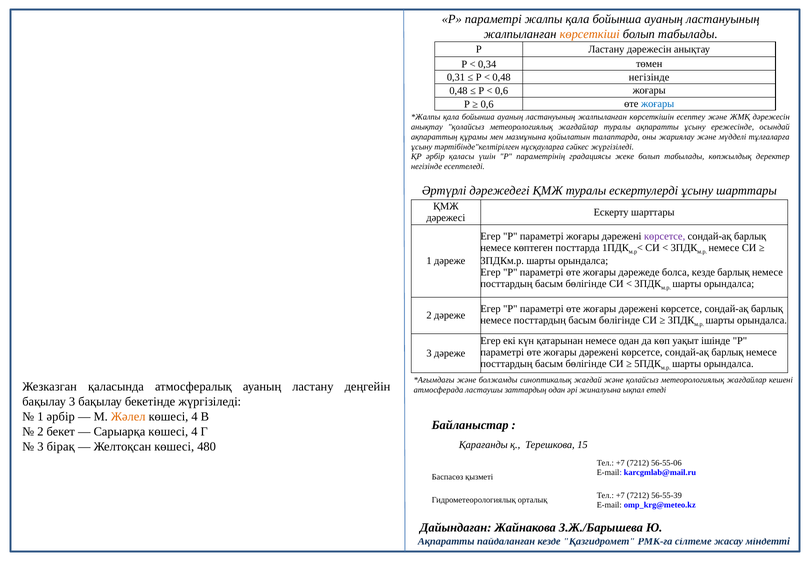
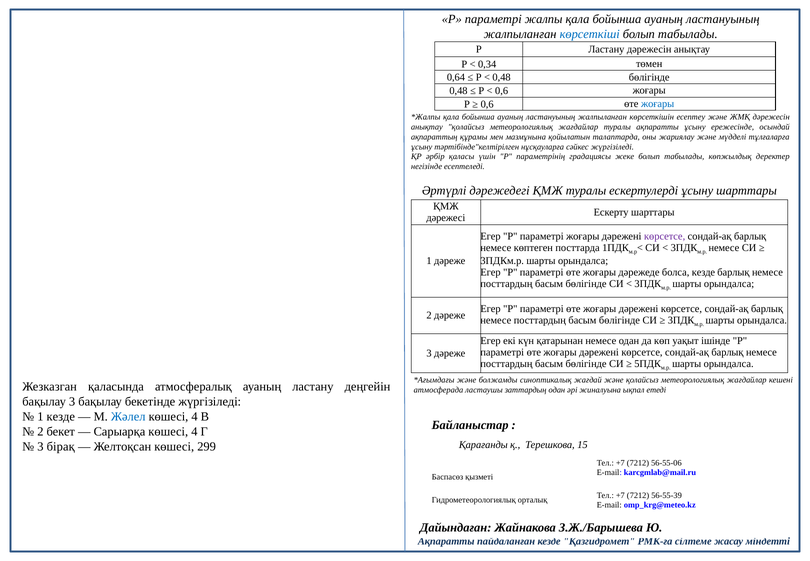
көрсеткіші colour: orange -> blue
0,31: 0,31 -> 0,64
0,48 негізінде: негізінде -> бөлігінде
1 әрбір: әрбір -> кезде
Жәлел colour: orange -> blue
480: 480 -> 299
